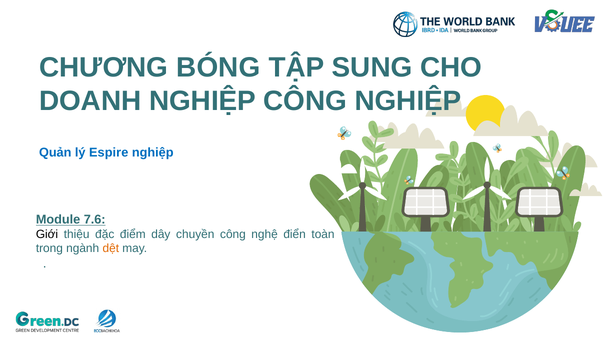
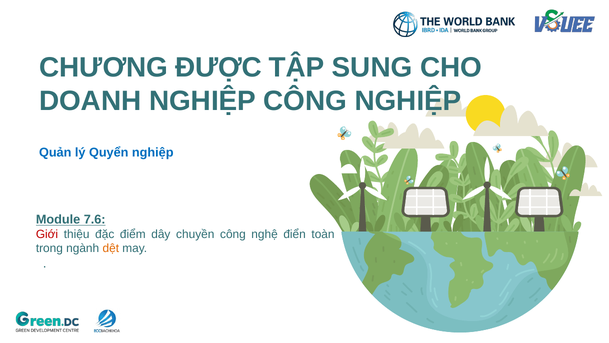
BÓNG: BÓNG -> ĐƯỢC
Espire: Espire -> Quyển
Giới colour: black -> red
